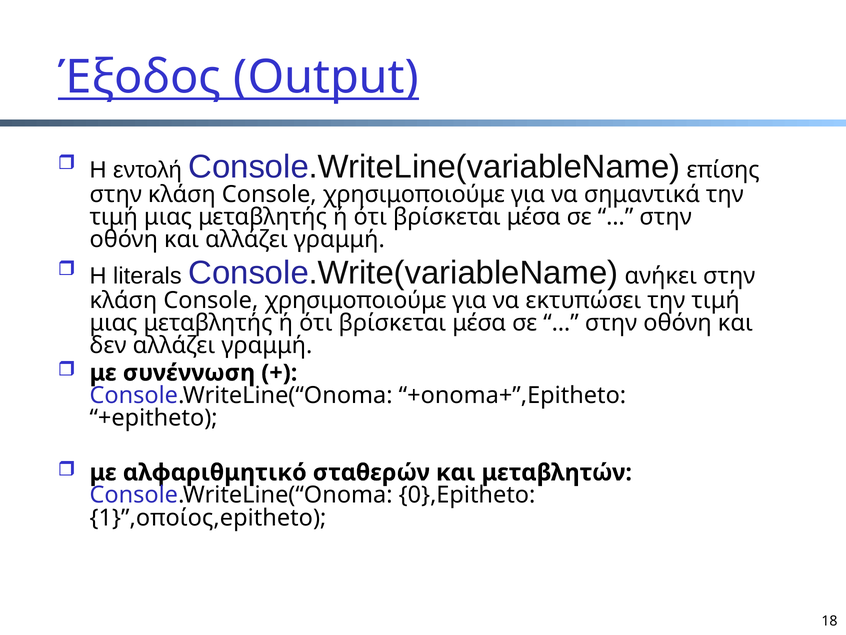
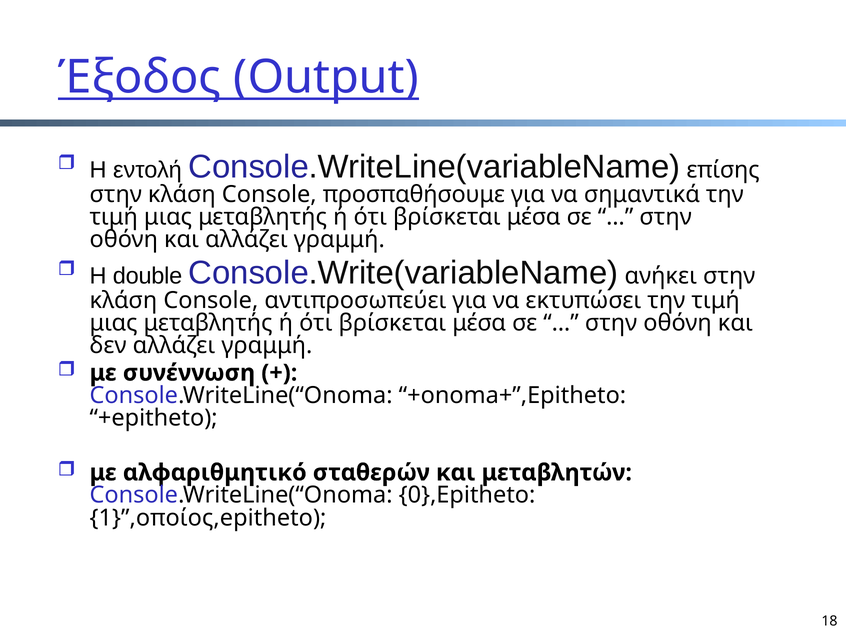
χρησιμοποιούμε at (414, 194): χρησιμοποιούμε -> προσπαθήσουμε
literals: literals -> double
χρησιμοποιούμε at (355, 300): χρησιμοποιούμε -> αντιπροσωπεύει
